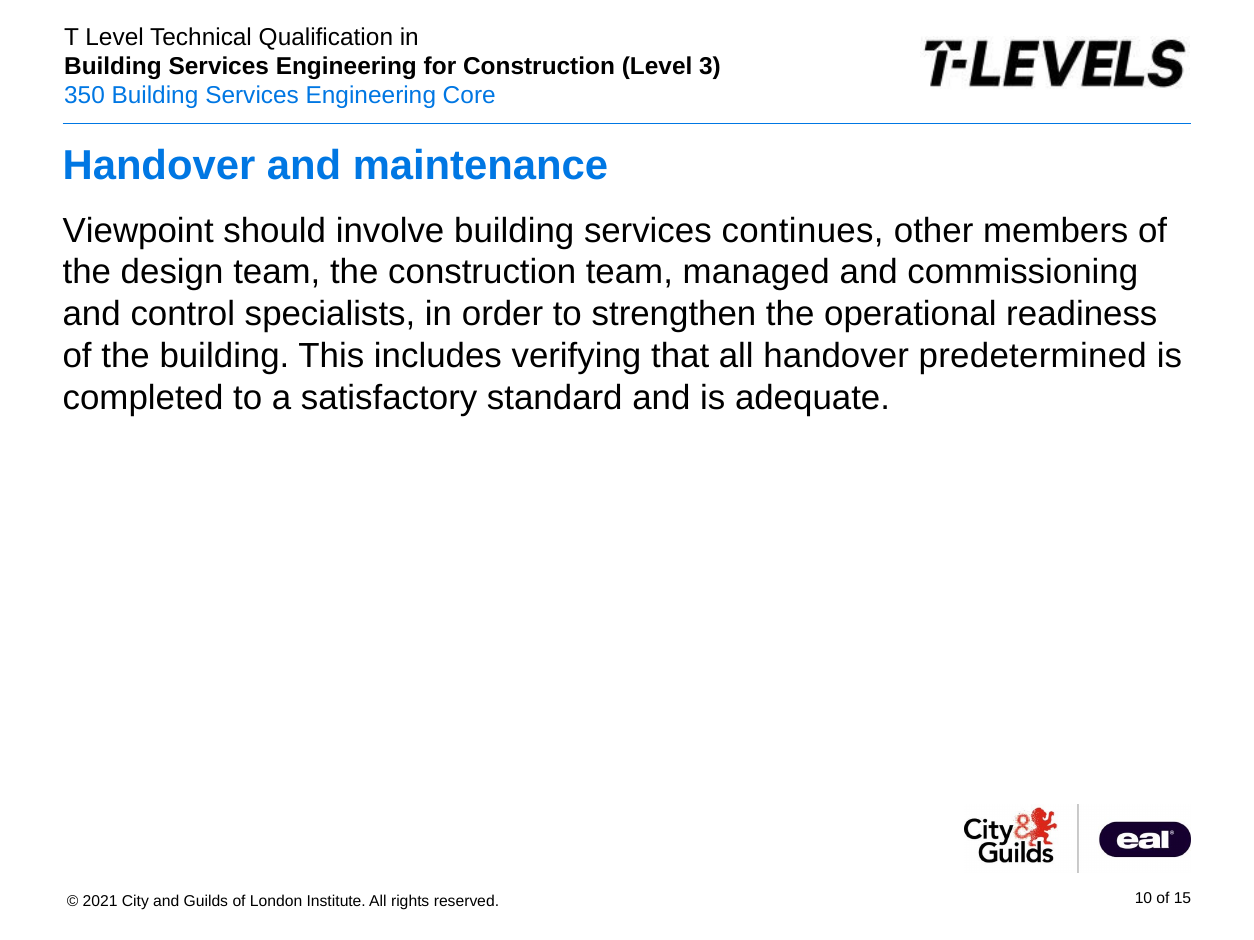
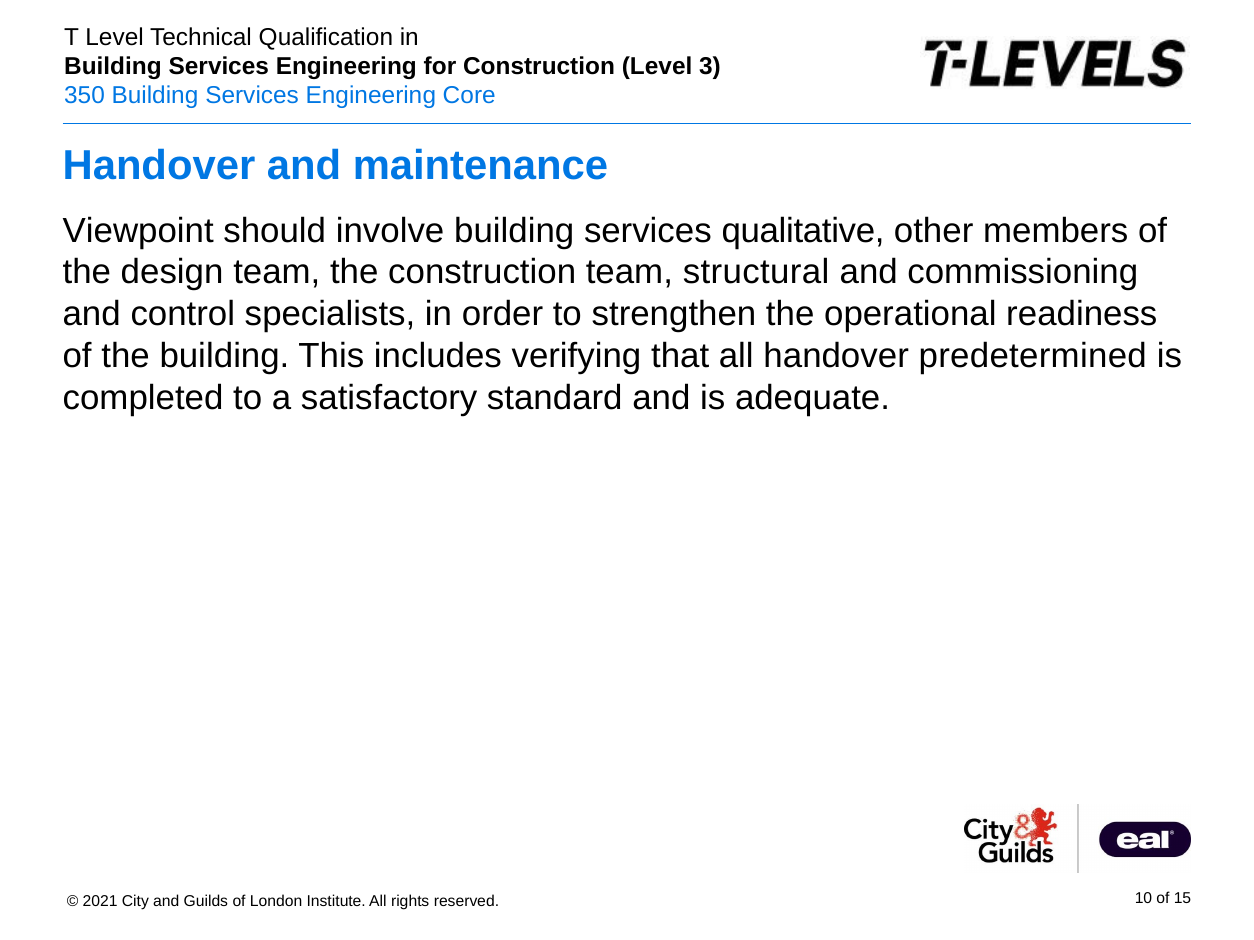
continues: continues -> qualitative
managed: managed -> structural
